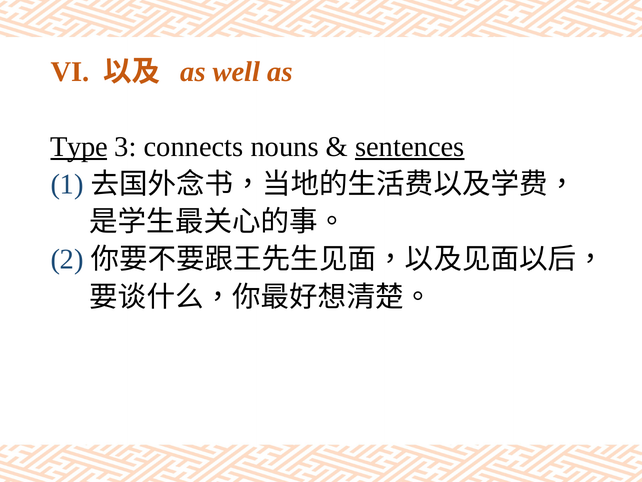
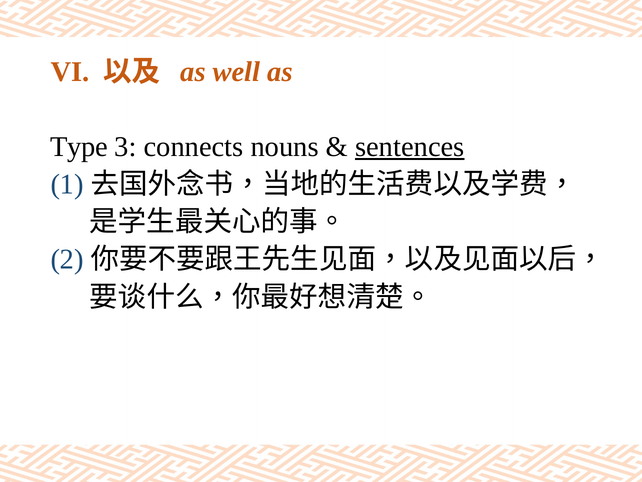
Type underline: present -> none
